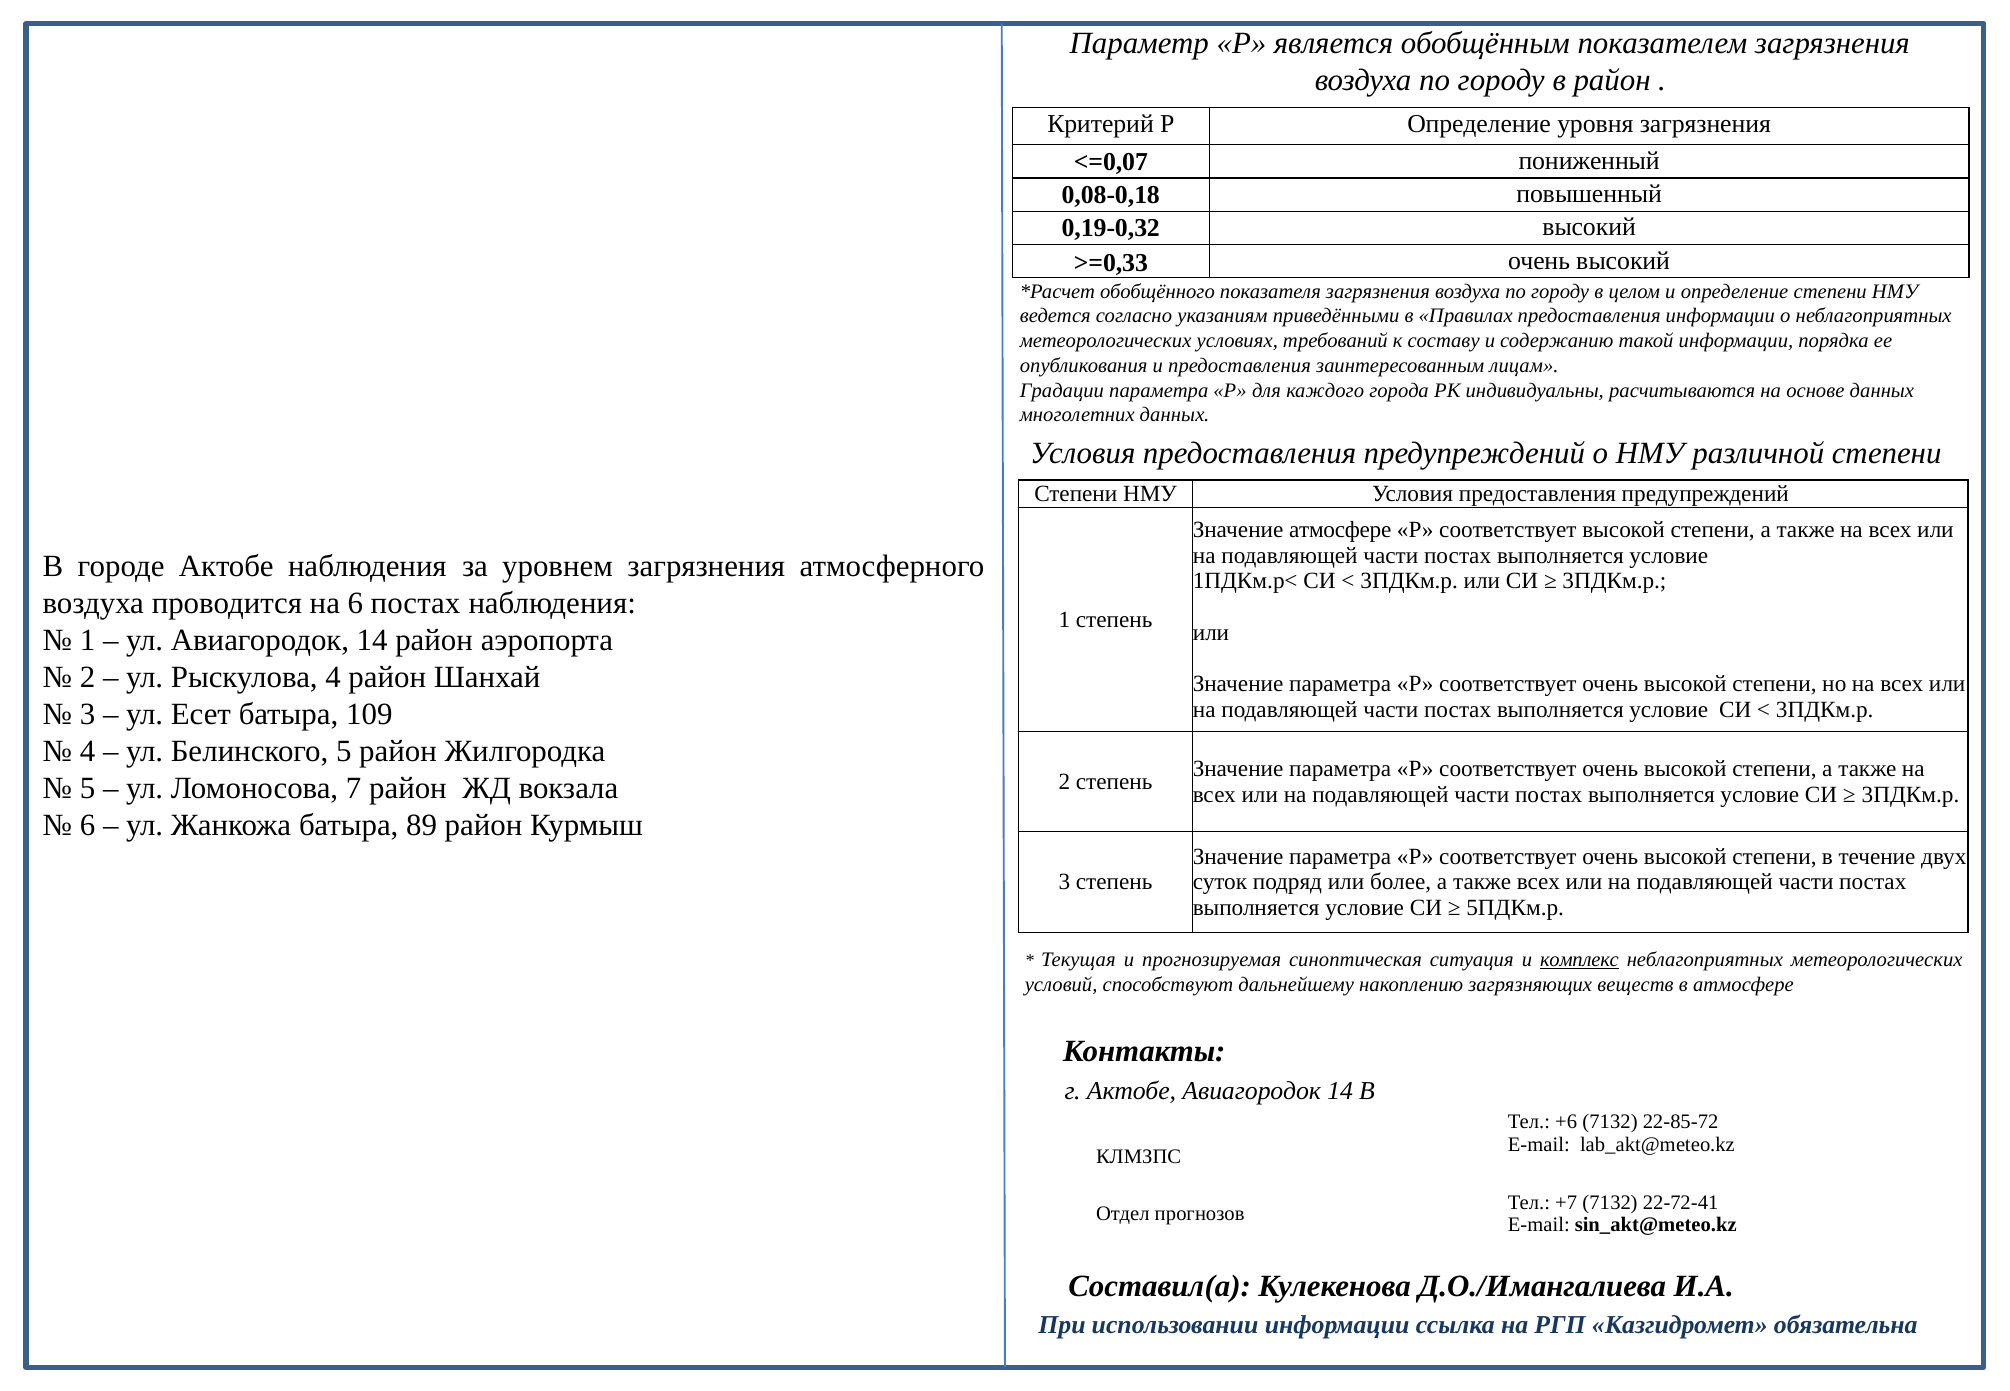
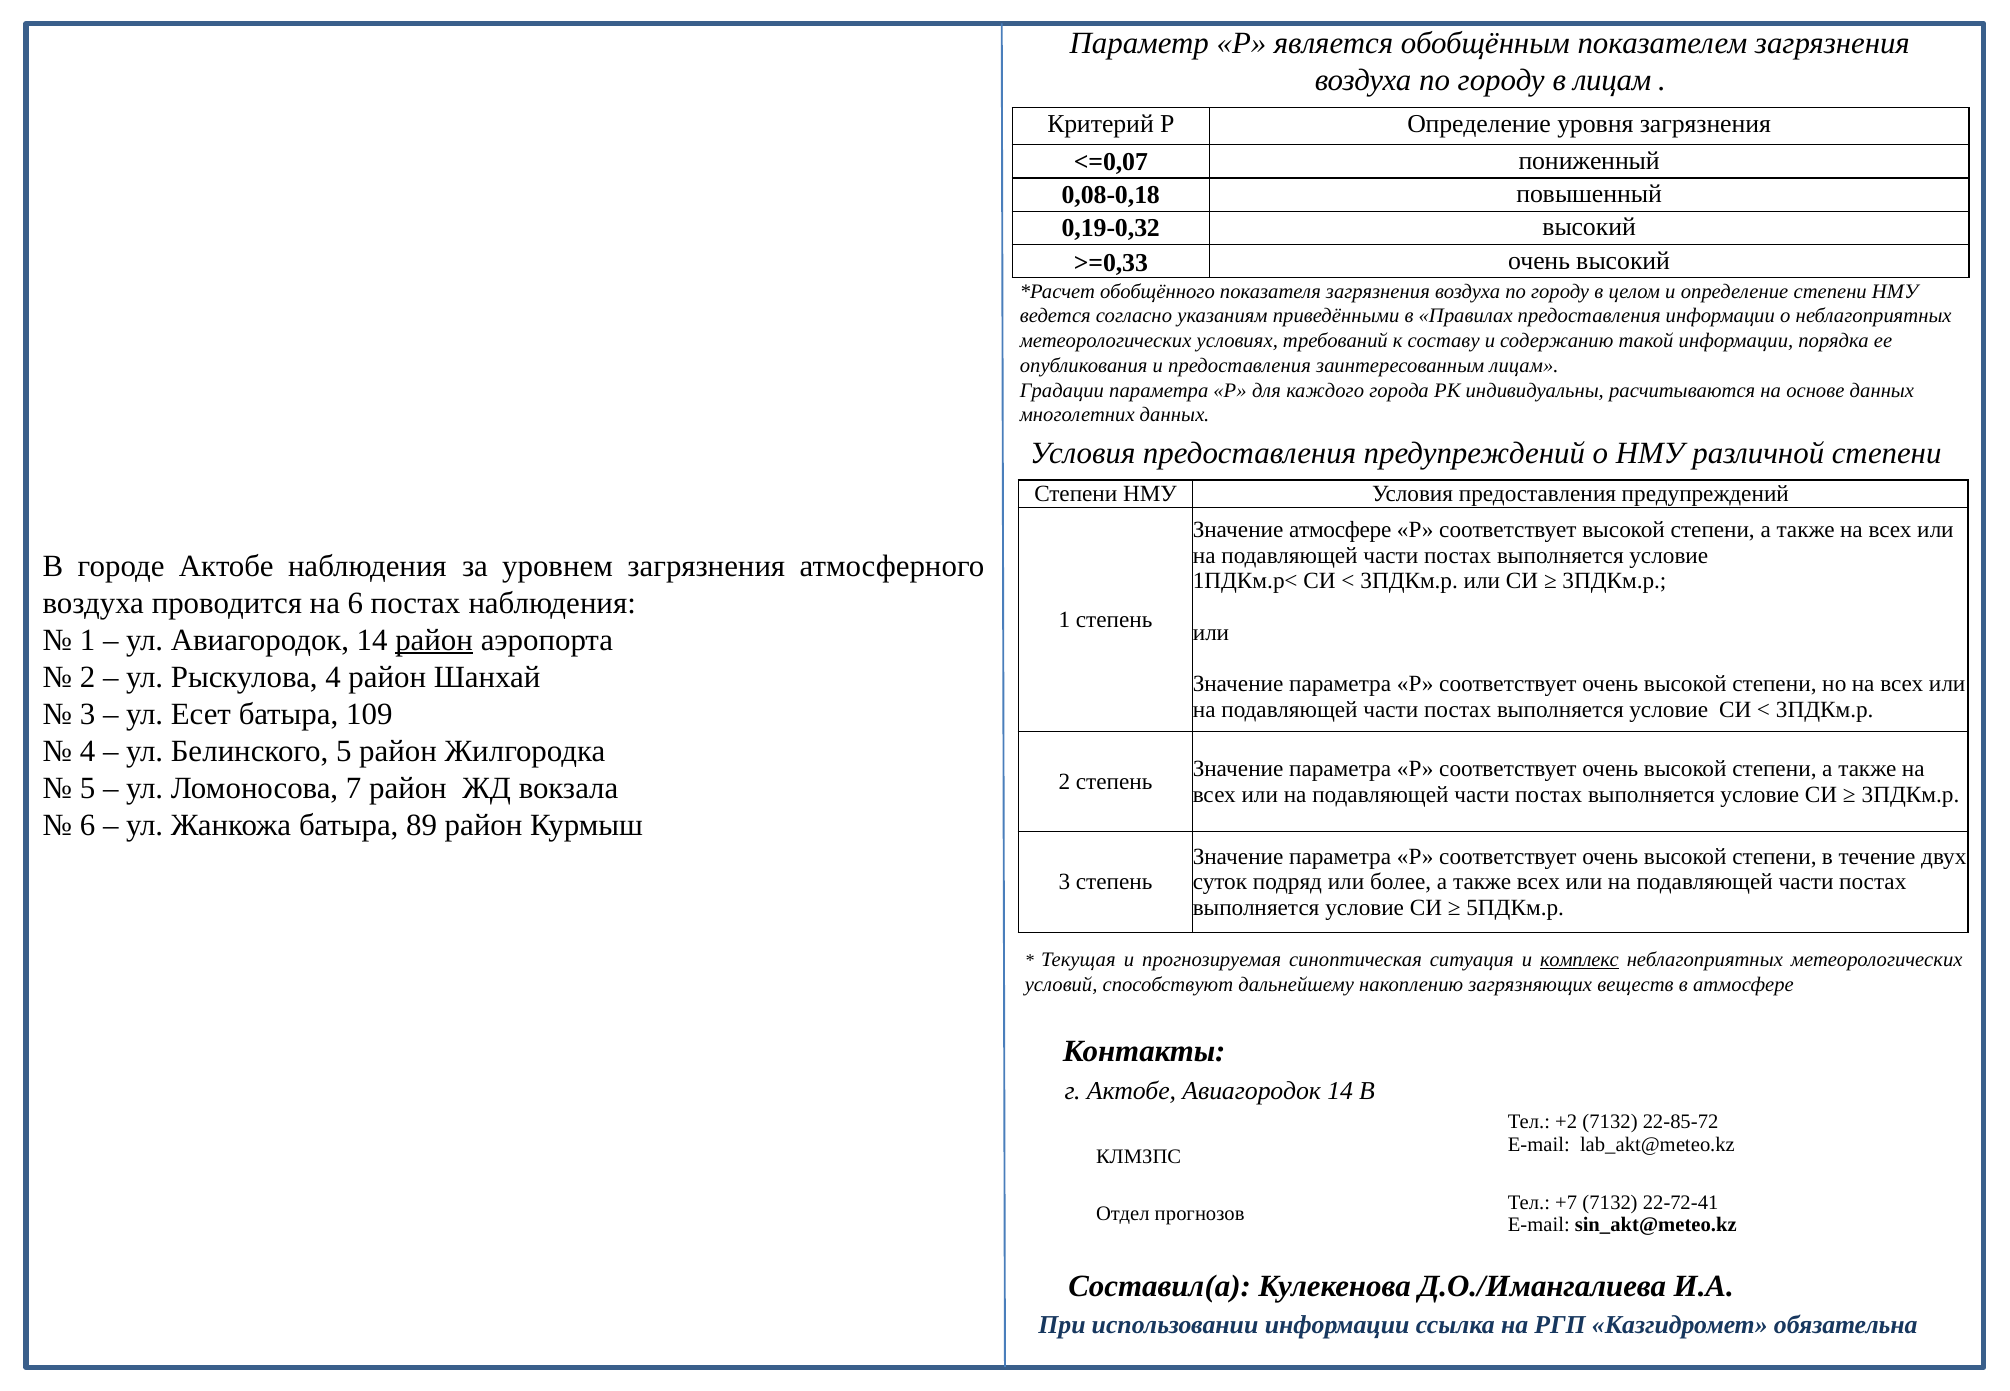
в район: район -> лицам
район at (434, 640) underline: none -> present
+6: +6 -> +2
